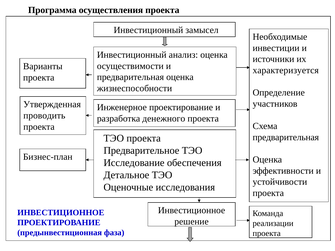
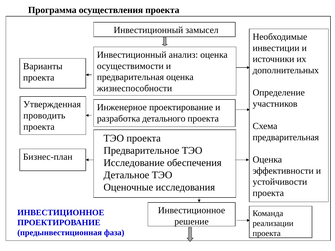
характеризуется: характеризуется -> дополнительных
денежного: денежного -> детального
